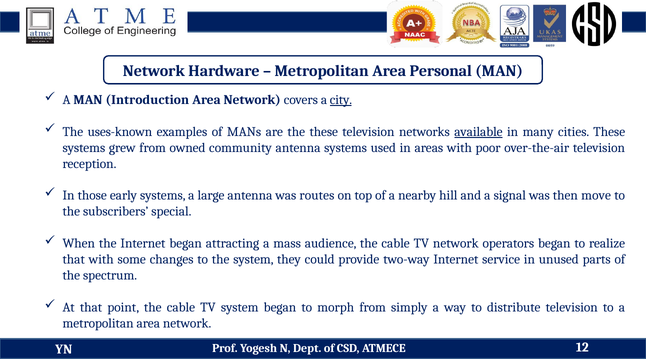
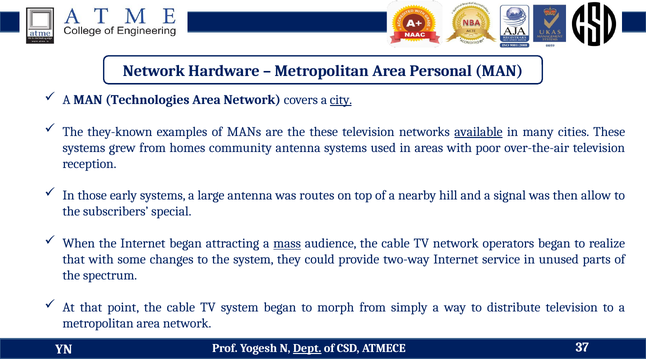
Introduction: Introduction -> Technologies
uses-known: uses-known -> they-known
owned: owned -> homes
move: move -> allow
mass underline: none -> present
Dept underline: none -> present
12: 12 -> 37
